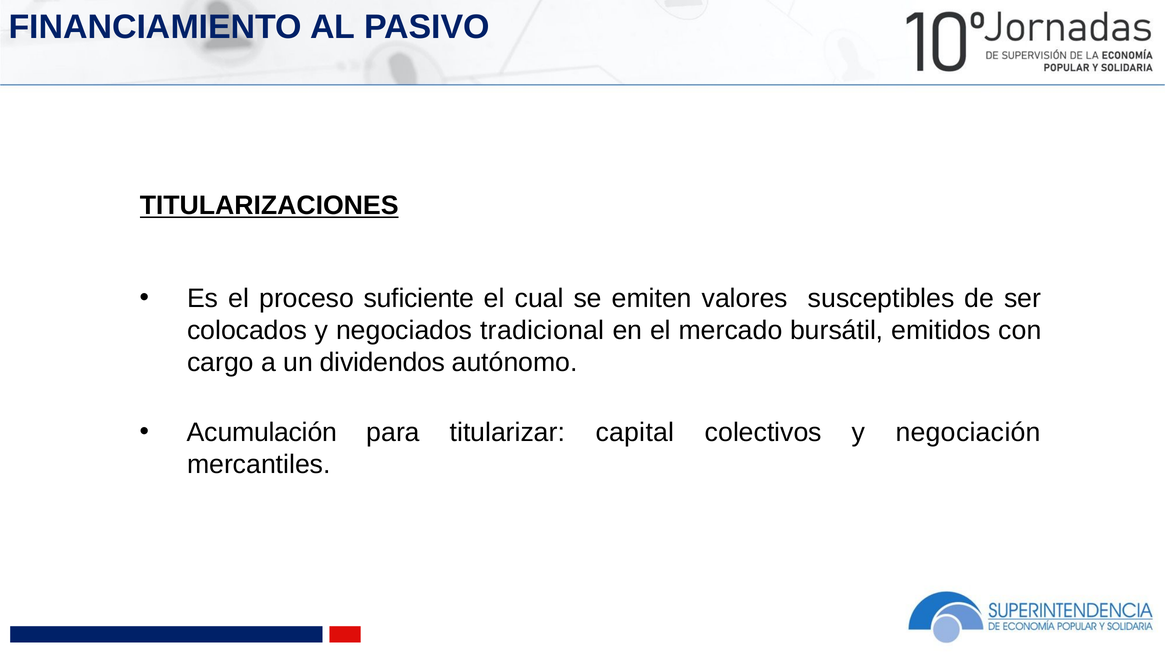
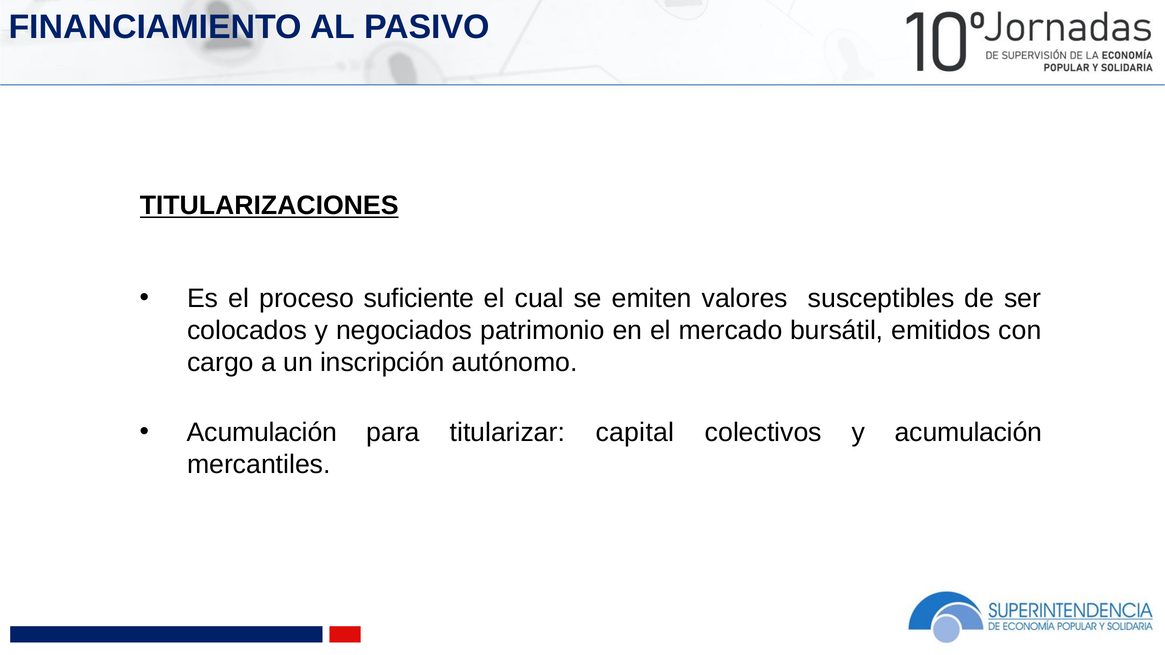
tradicional: tradicional -> patrimonio
dividendos: dividendos -> inscripción
y negociación: negociación -> acumulación
